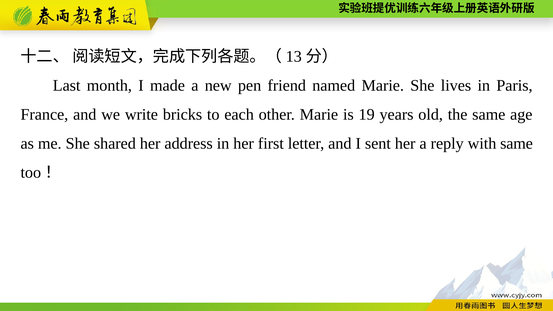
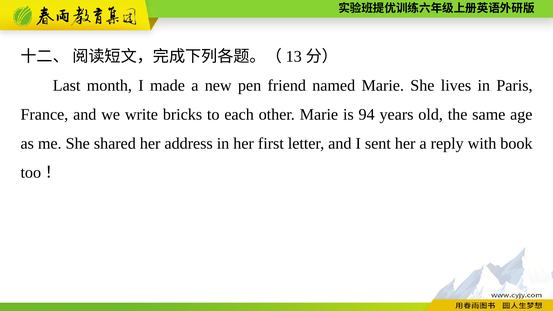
19: 19 -> 94
with same: same -> book
